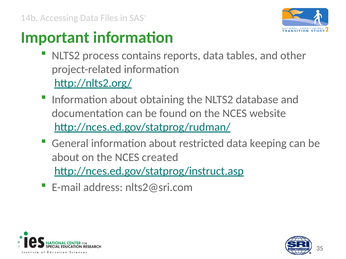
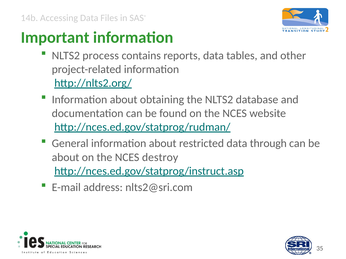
keeping: keeping -> through
created: created -> destroy
